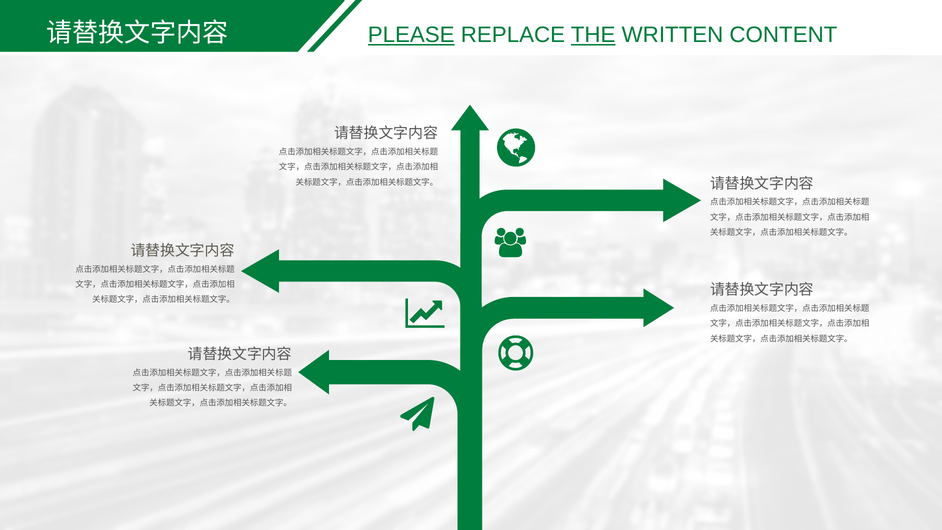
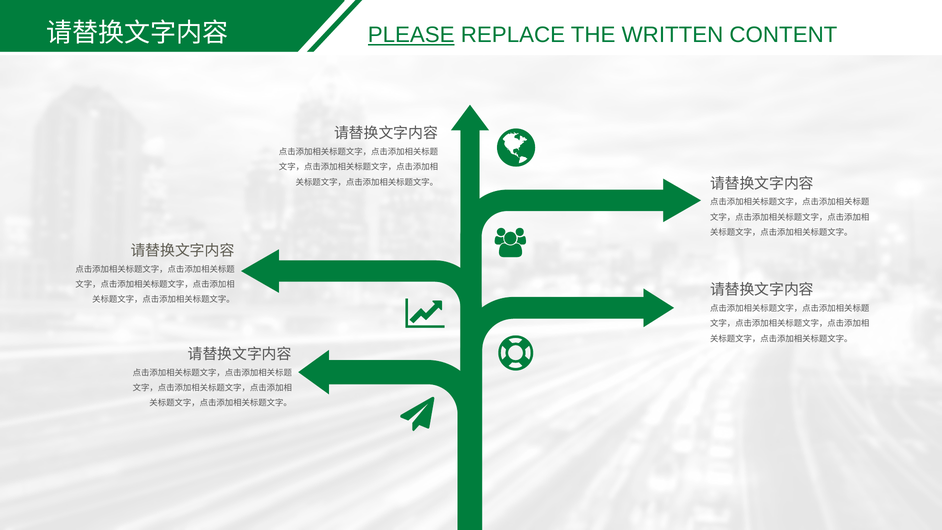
THE underline: present -> none
